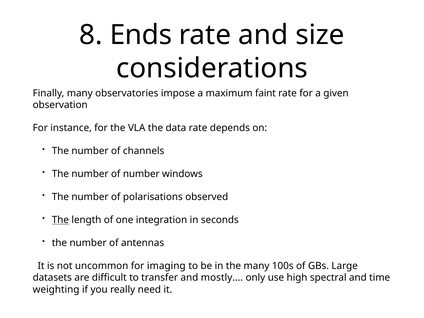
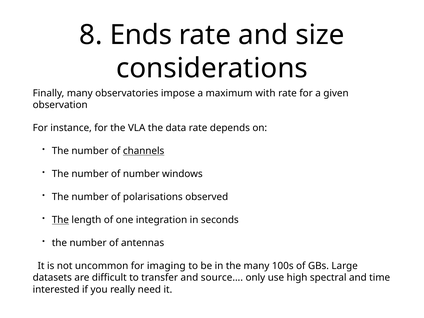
faint: faint -> with
channels underline: none -> present
mostly…: mostly… -> source…
weighting: weighting -> interested
